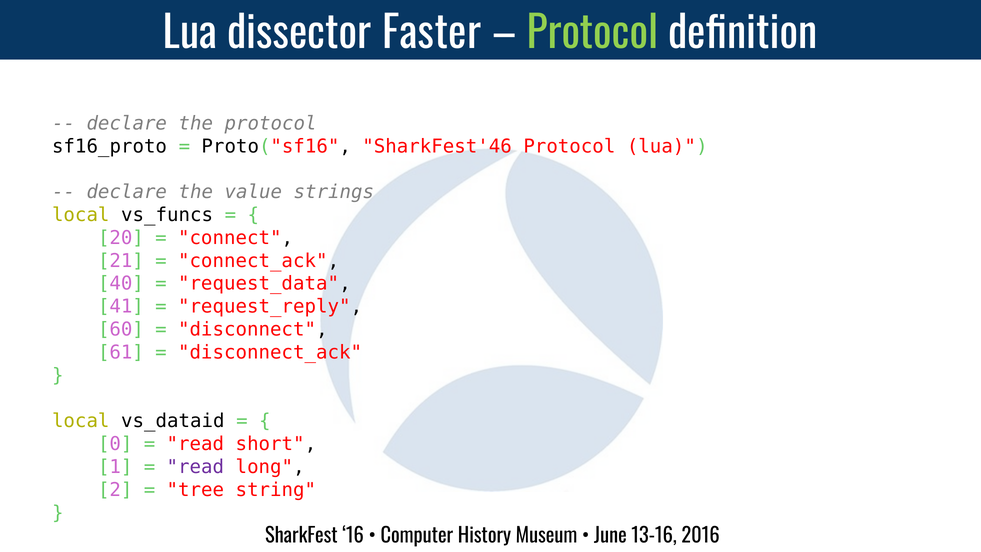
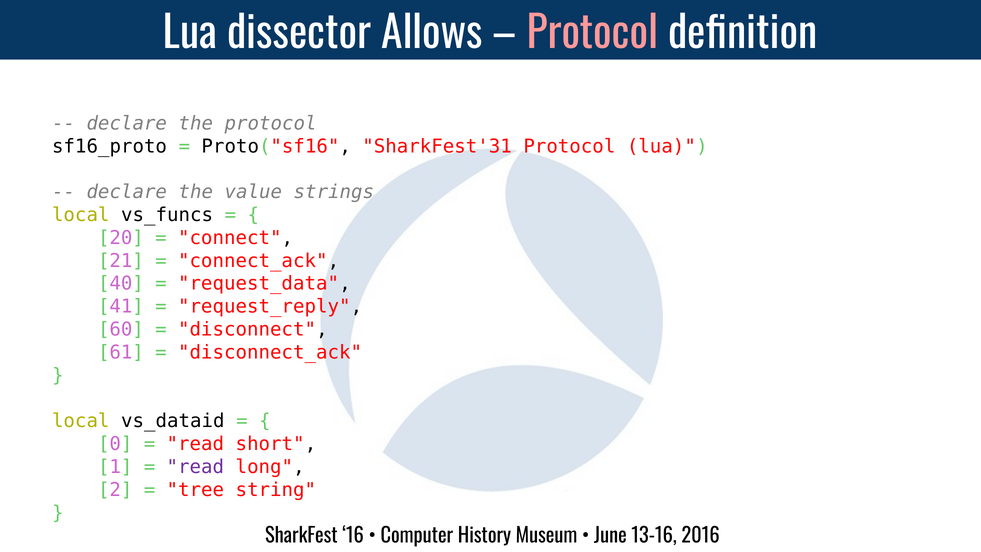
Faster: Faster -> Allows
Protocol at (592, 34) colour: light green -> pink
SharkFest'46: SharkFest'46 -> SharkFest'31
